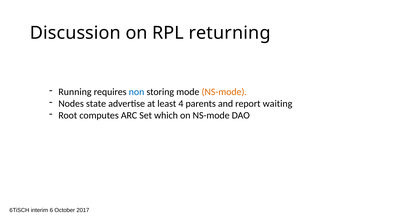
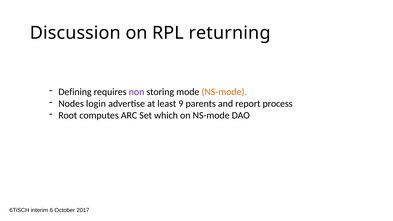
Running: Running -> Defining
non colour: blue -> purple
state: state -> login
4: 4 -> 9
waiting: waiting -> process
